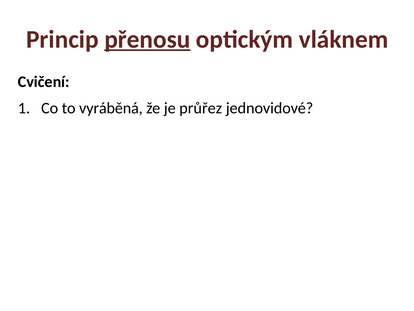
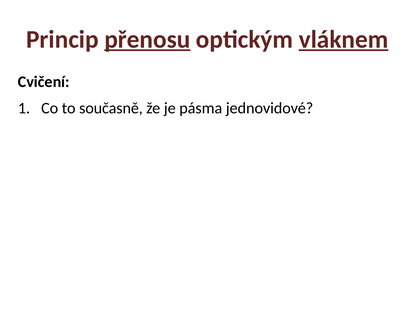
vláknem underline: none -> present
vyráběná: vyráběná -> současně
průřez: průřez -> pásma
